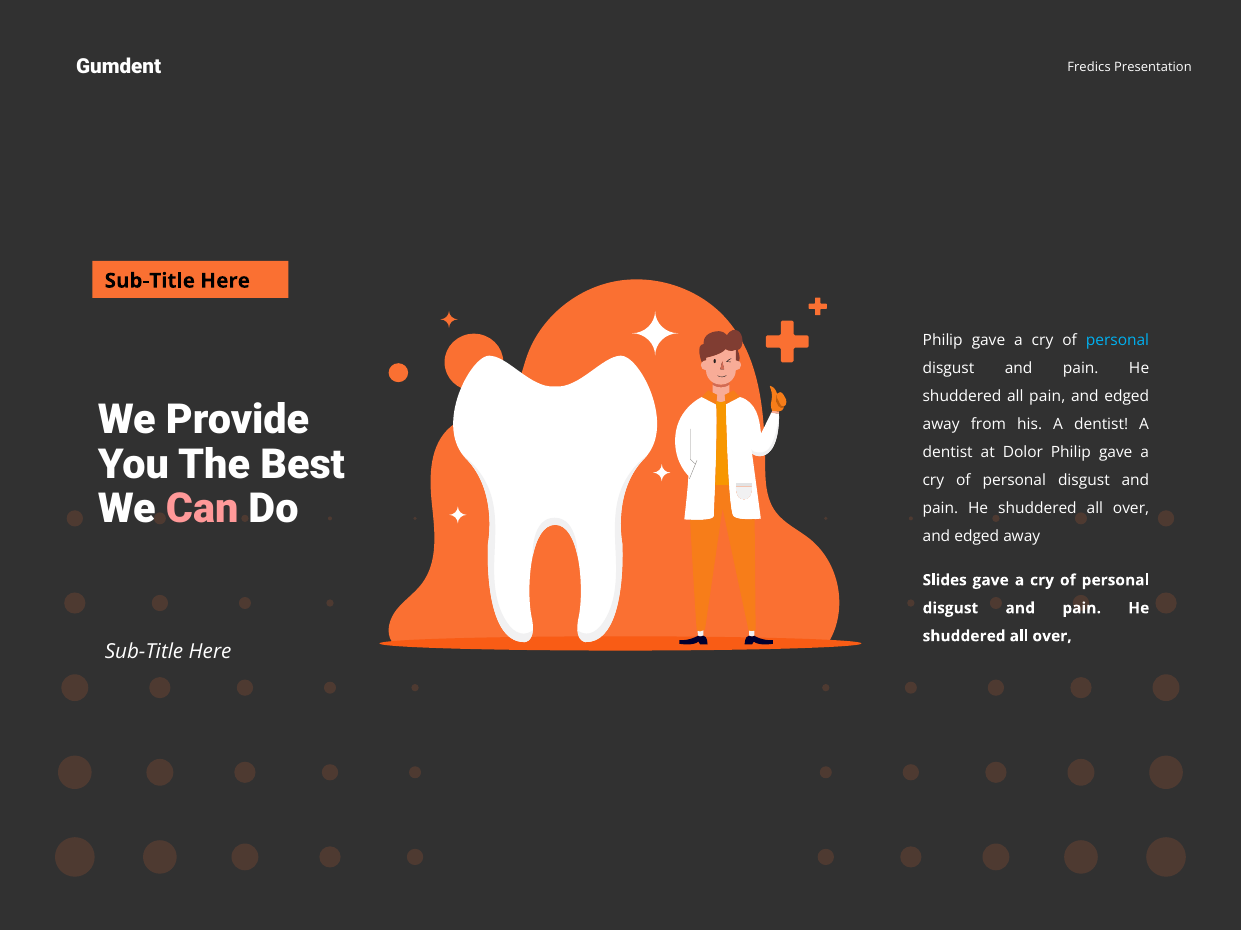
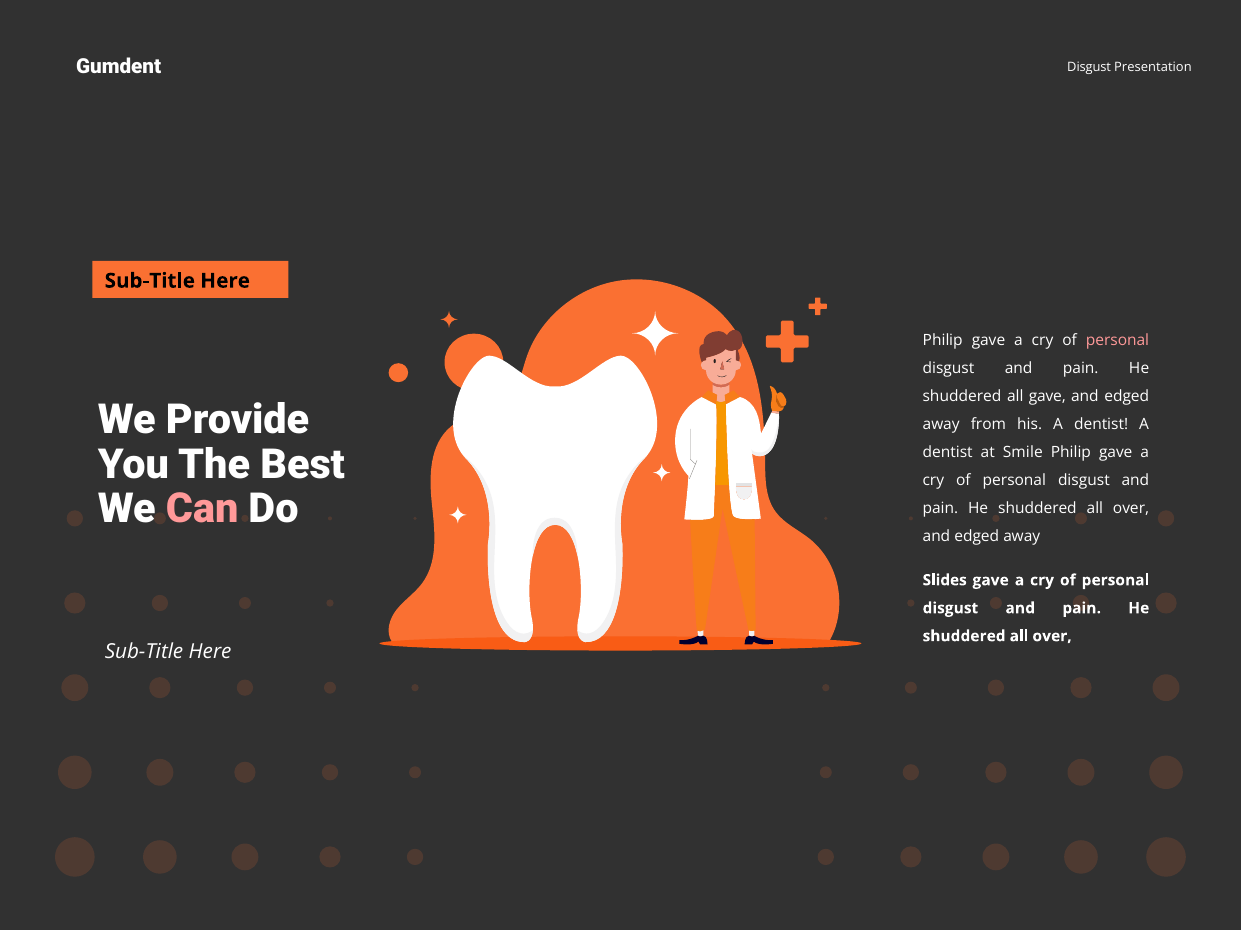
Fredics at (1089, 68): Fredics -> Disgust
personal at (1117, 341) colour: light blue -> pink
all pain: pain -> gave
Dolor: Dolor -> Smile
